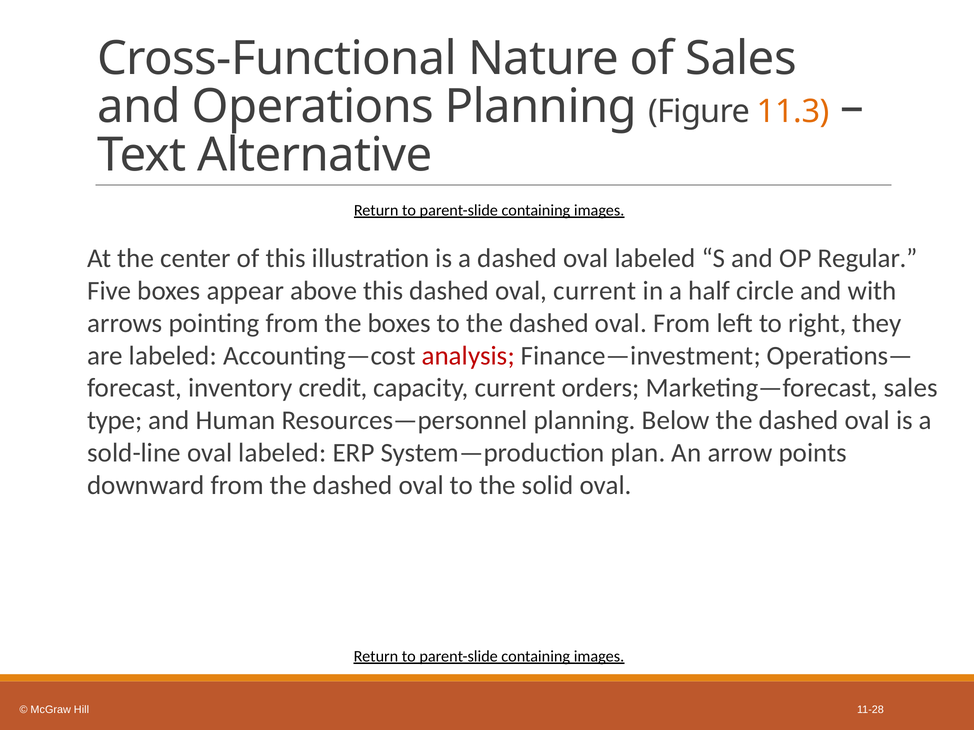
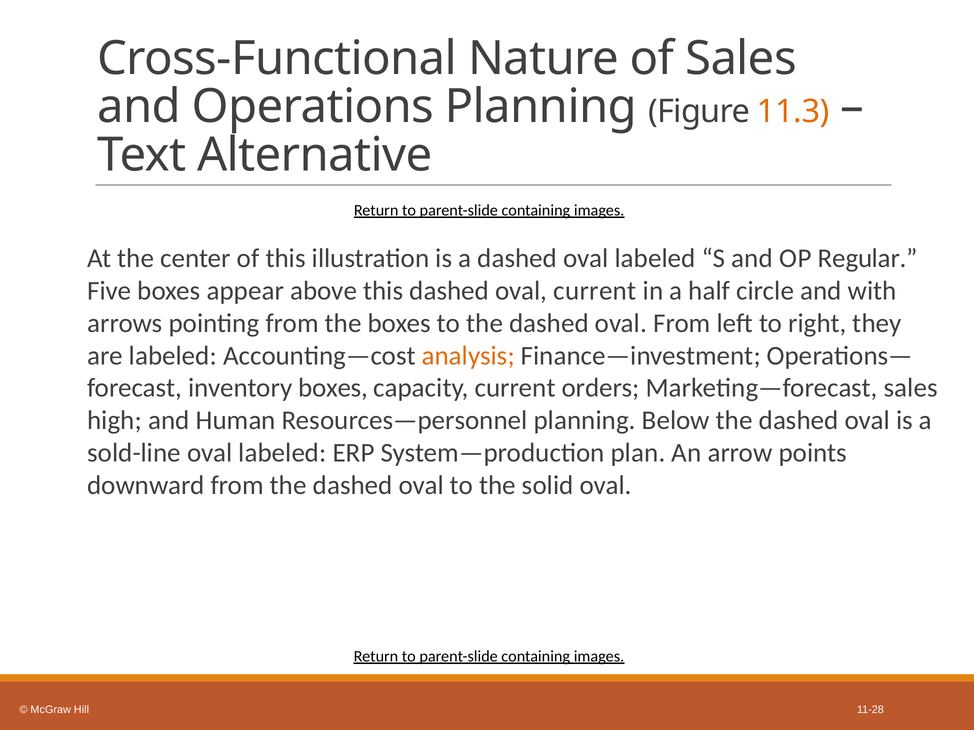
analysis colour: red -> orange
inventory credit: credit -> boxes
type: type -> high
